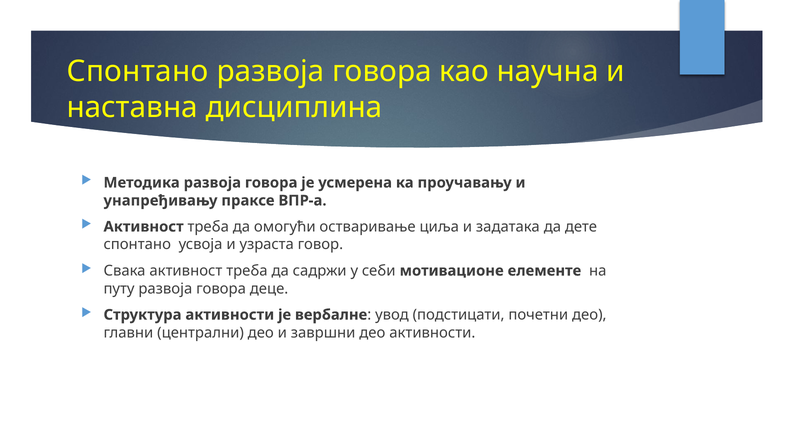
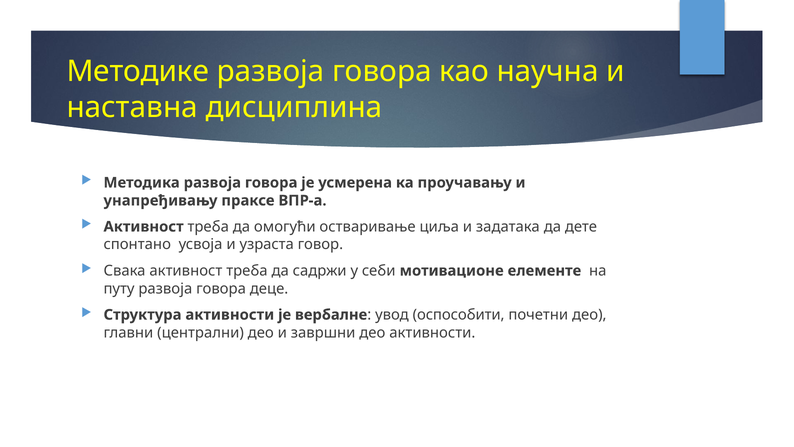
Спонтано at (138, 72): Спонтано -> Методике
подстицати: подстицати -> оспособити
